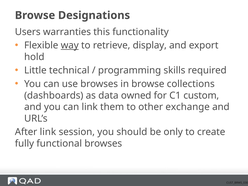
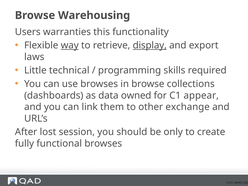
Designations: Designations -> Warehousing
display underline: none -> present
hold: hold -> laws
custom: custom -> appear
After link: link -> lost
